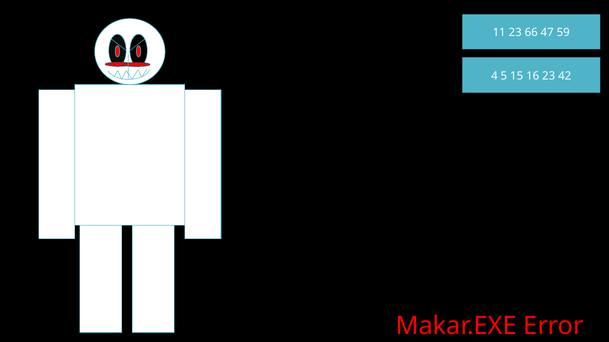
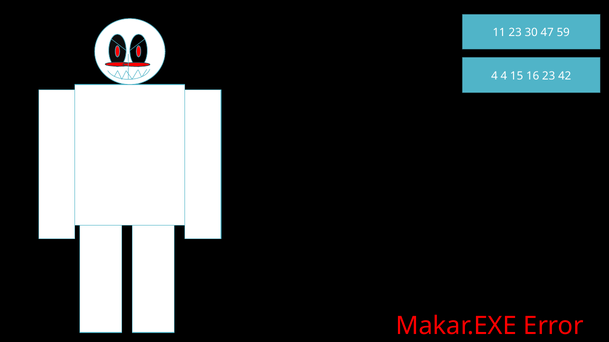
66: 66 -> 30
4 5: 5 -> 4
